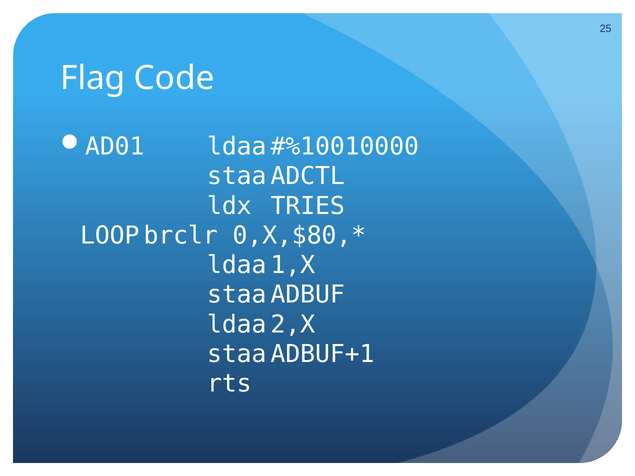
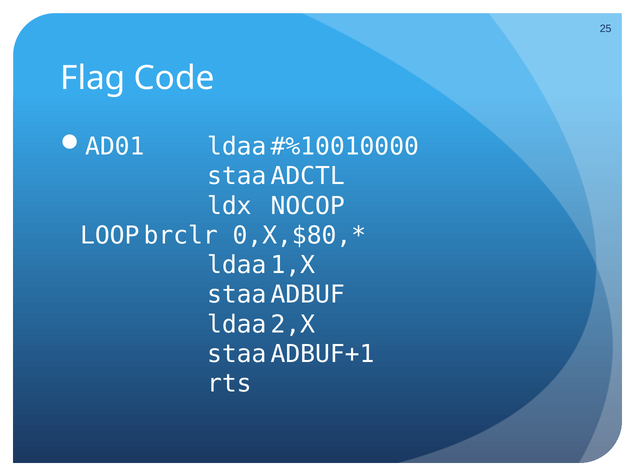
TRIES: TRIES -> NOCOP
